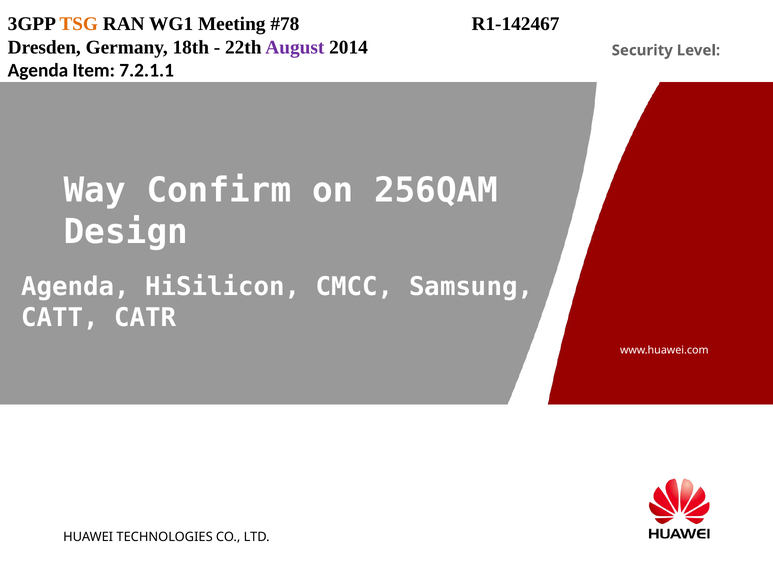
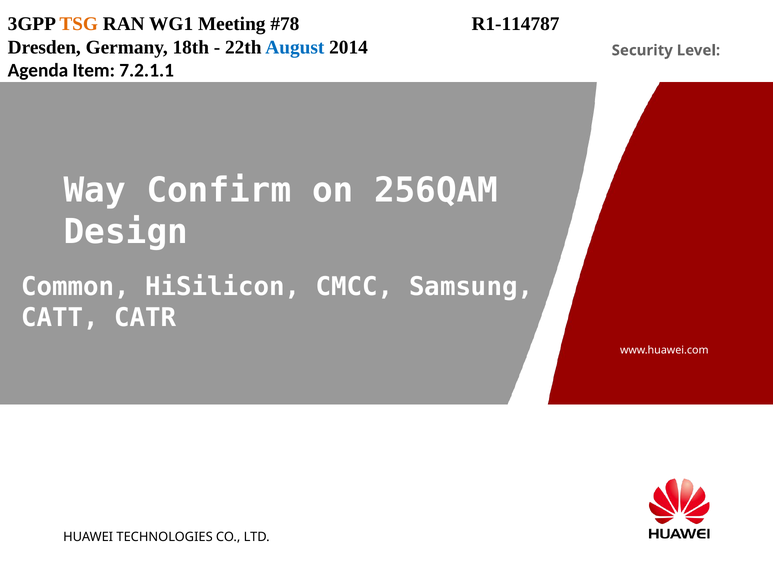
R1-142467: R1-142467 -> R1-114787
August colour: purple -> blue
Agenda at (76, 287): Agenda -> Common
